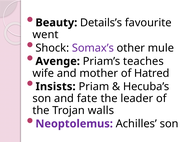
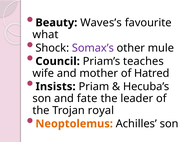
Details’s: Details’s -> Waves’s
went: went -> what
Avenge: Avenge -> Council
walls: walls -> royal
Neoptolemus colour: purple -> orange
